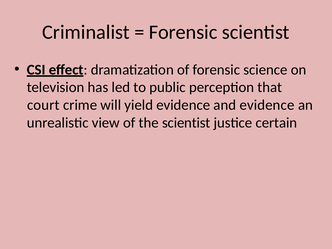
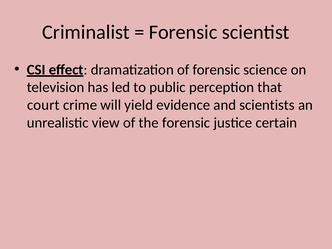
and evidence: evidence -> scientists
the scientist: scientist -> forensic
